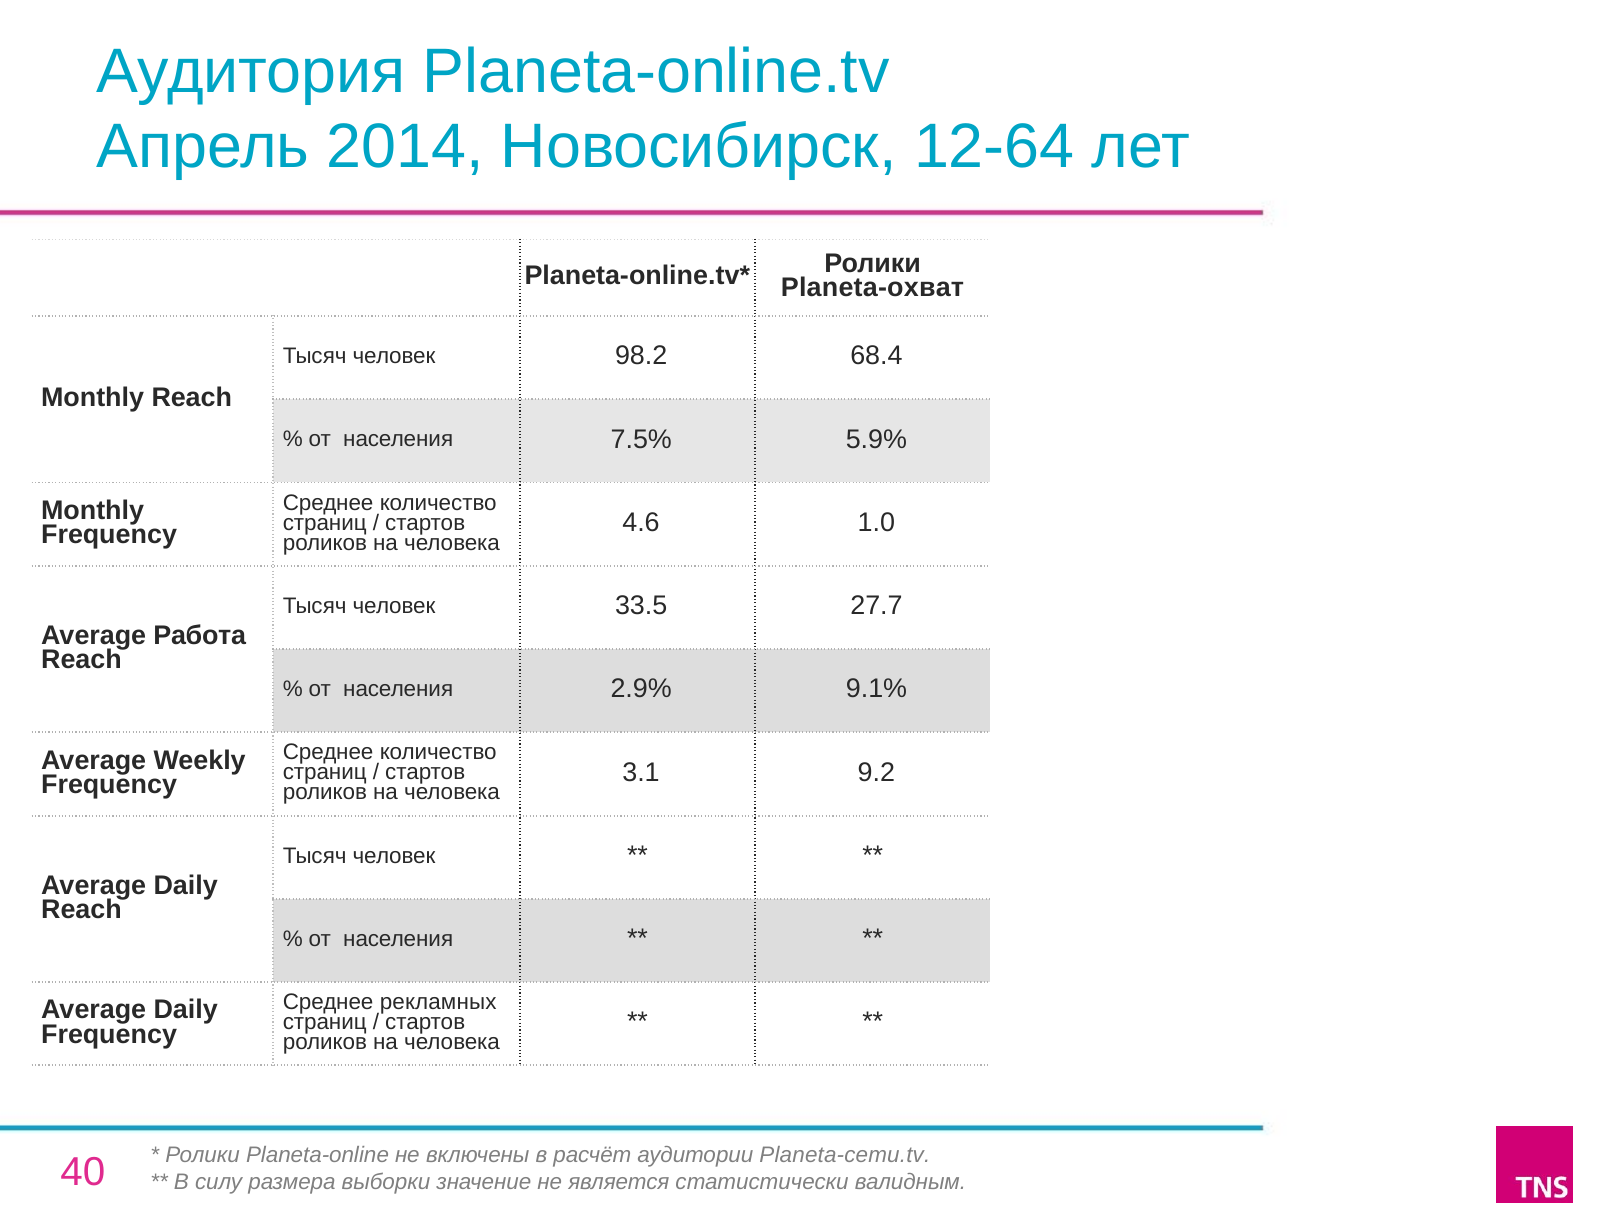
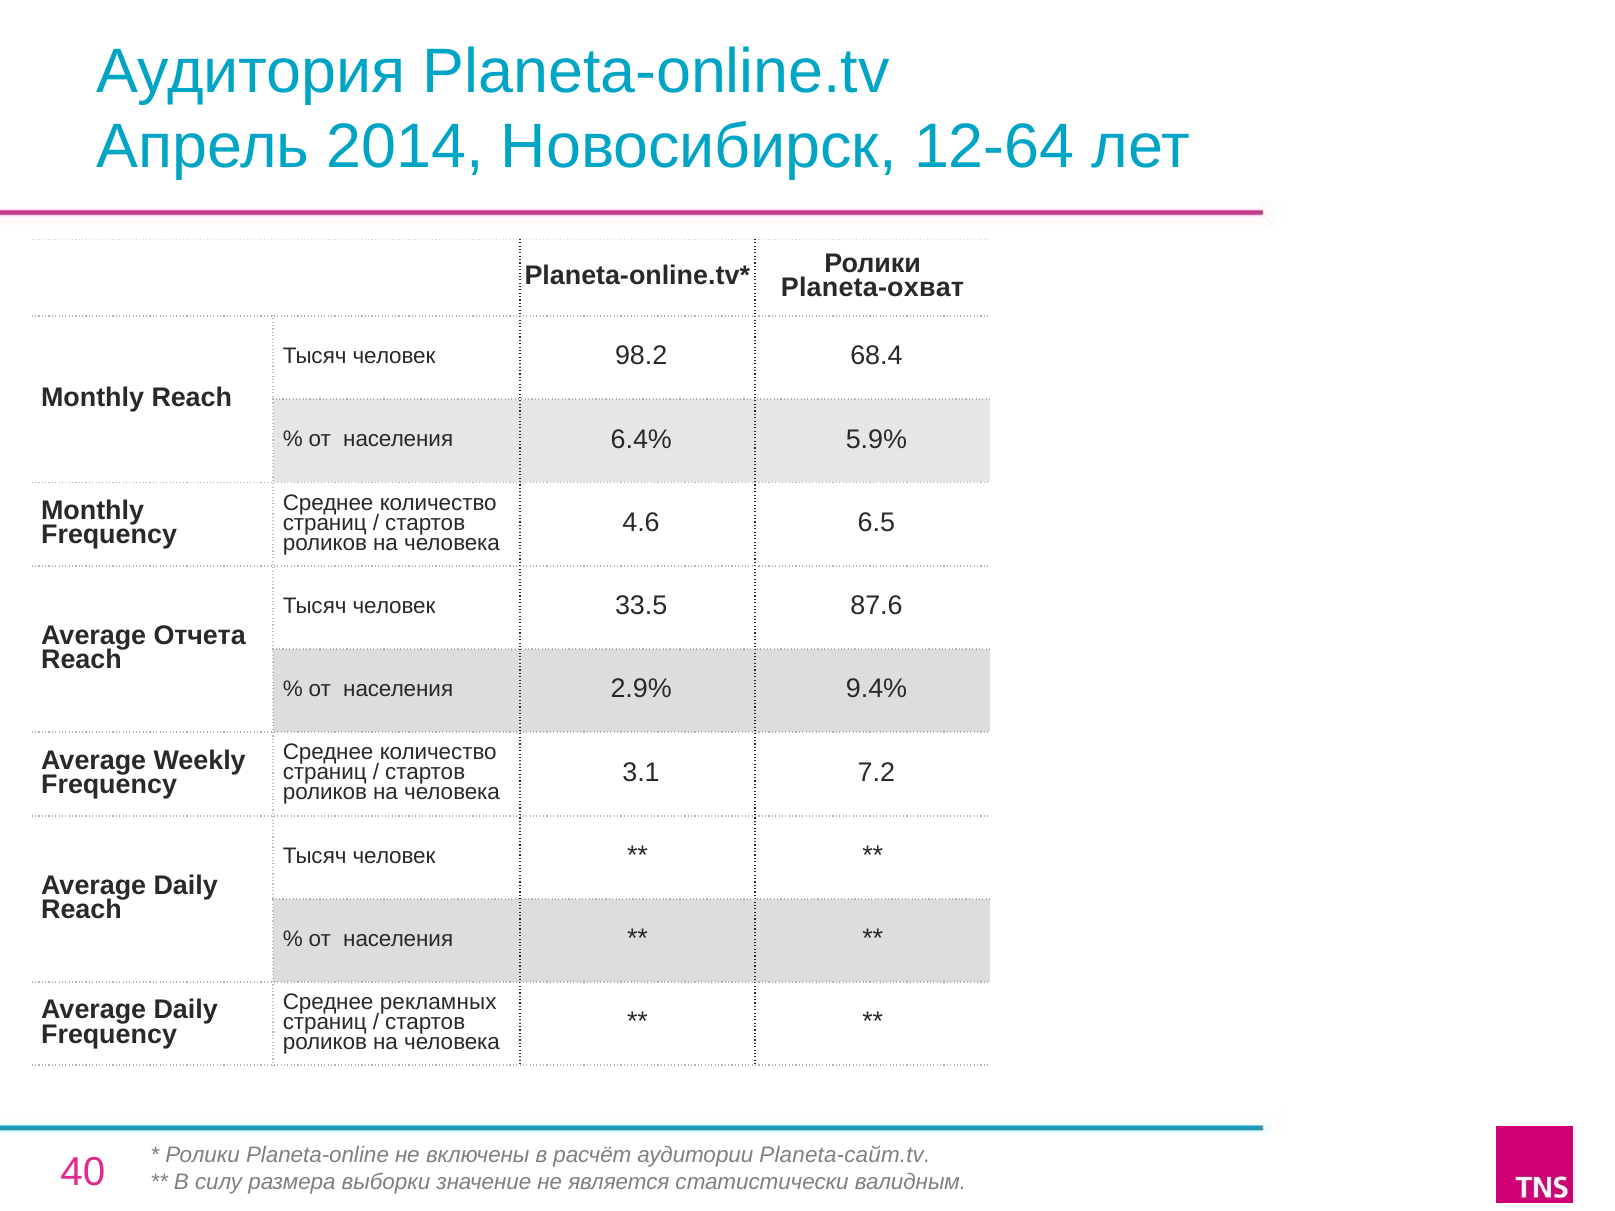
7.5%: 7.5% -> 6.4%
1.0: 1.0 -> 6.5
27.7: 27.7 -> 87.6
Работа: Работа -> Отчета
9.1%: 9.1% -> 9.4%
9.2: 9.2 -> 7.2
Planeta-сети.tv: Planeta-сети.tv -> Planeta-сайт.tv
